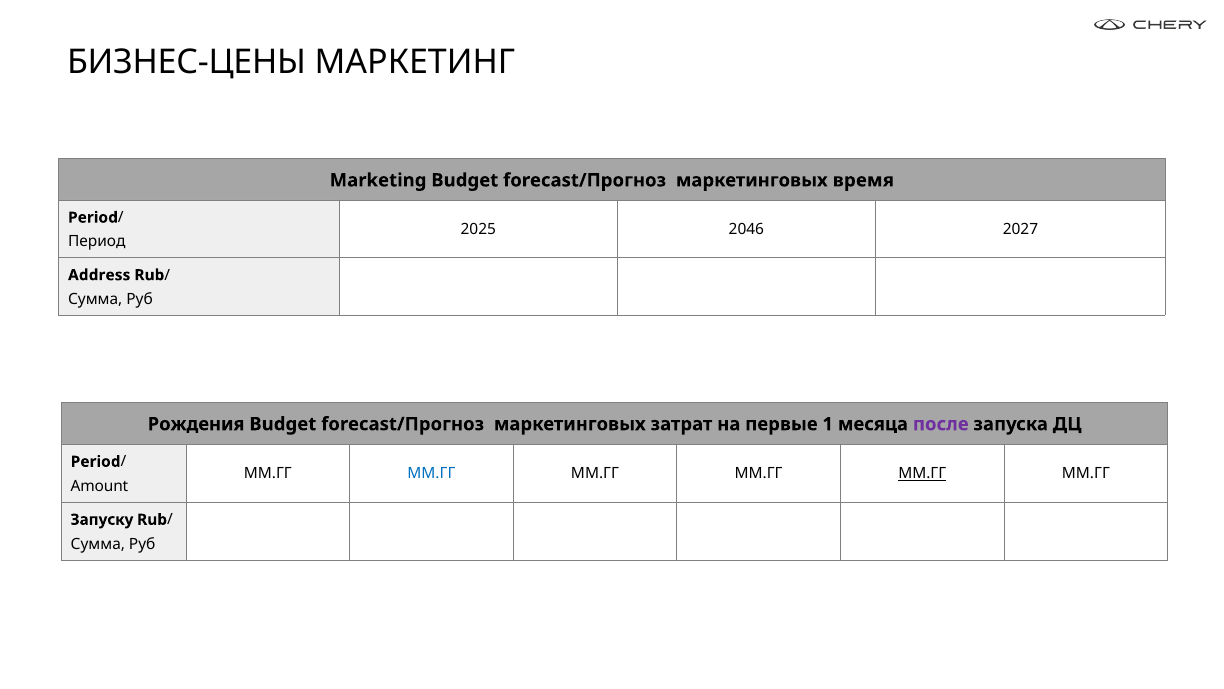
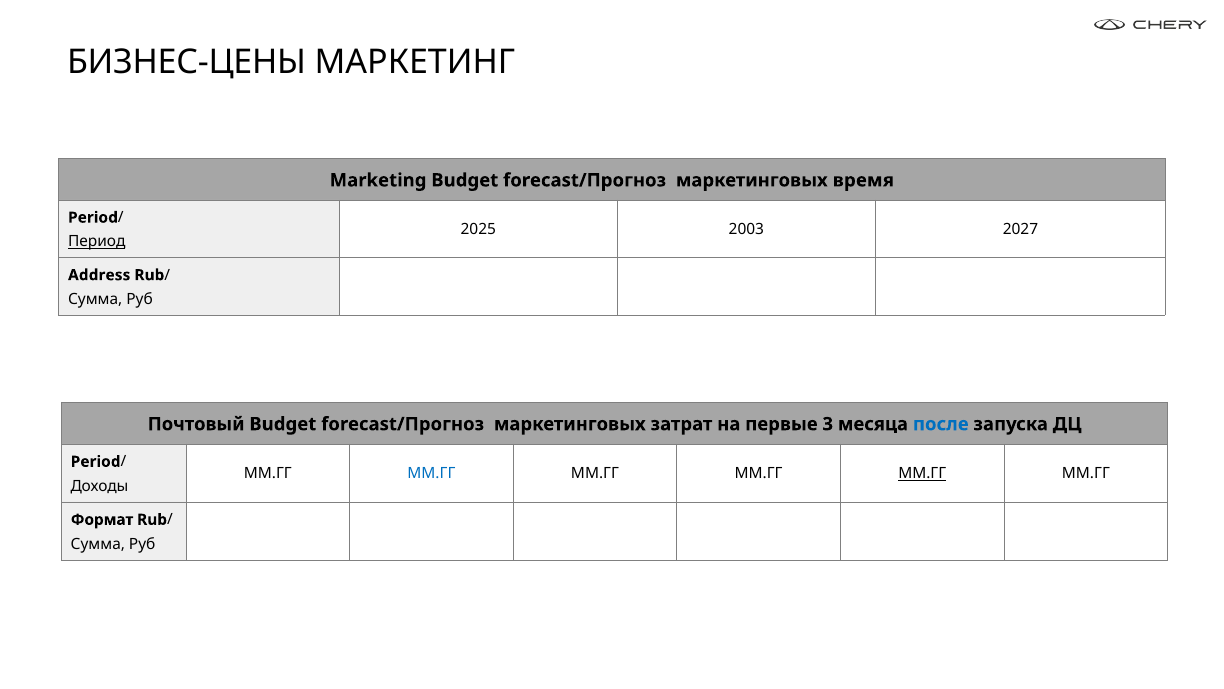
2046: 2046 -> 2003
Период underline: none -> present
Рождения: Рождения -> Почтовый
1: 1 -> 3
после colour: purple -> blue
Amount: Amount -> Доходы
Запуску: Запуску -> Формат
